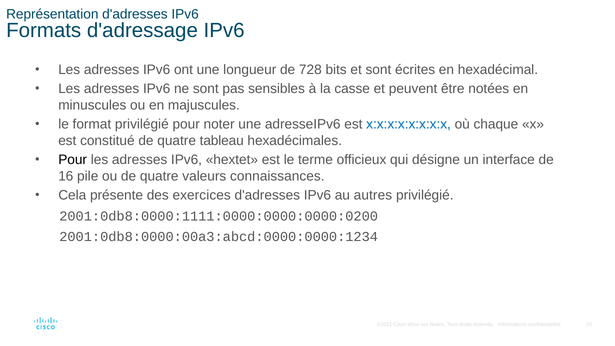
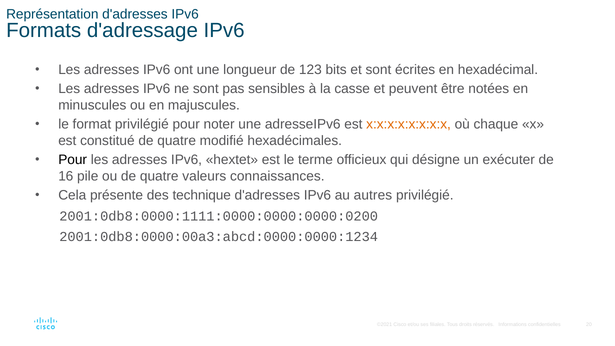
728: 728 -> 123
x:x:x:x:x:x:x:x colour: blue -> orange
tableau: tableau -> modifié
interface: interface -> exécuter
exercices: exercices -> technique
